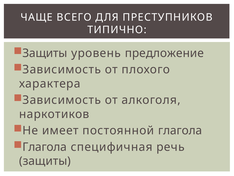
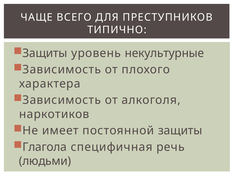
предложение: предложение -> некультурные
постоянной глагола: глагола -> защиты
защиты at (45, 161): защиты -> людьми
